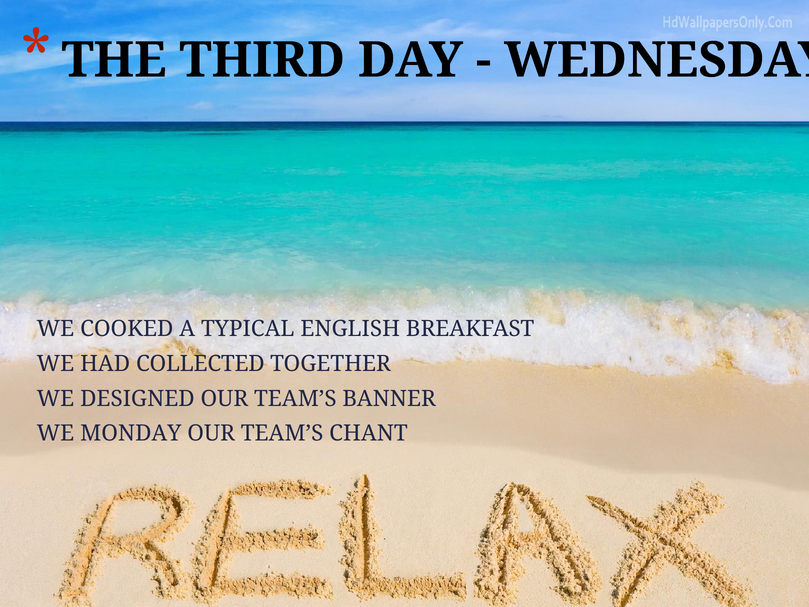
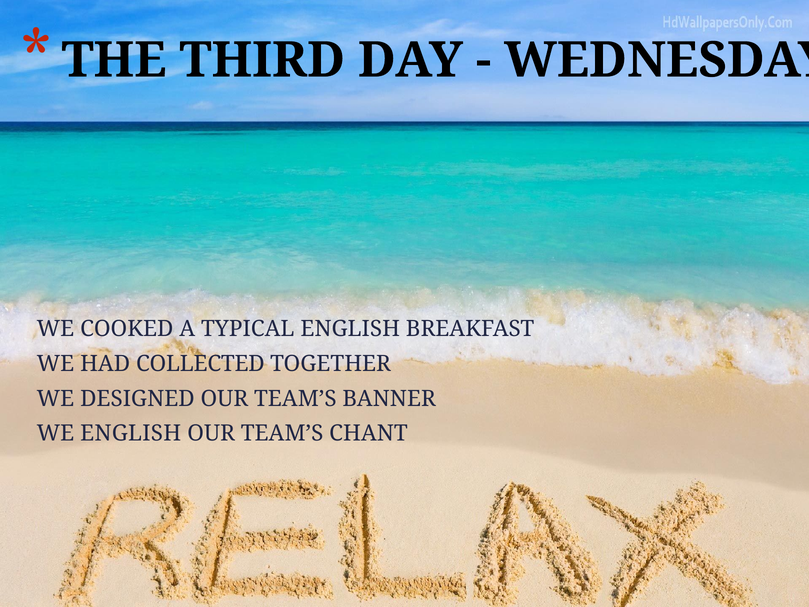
WE MONDAY: MONDAY -> ENGLISH
